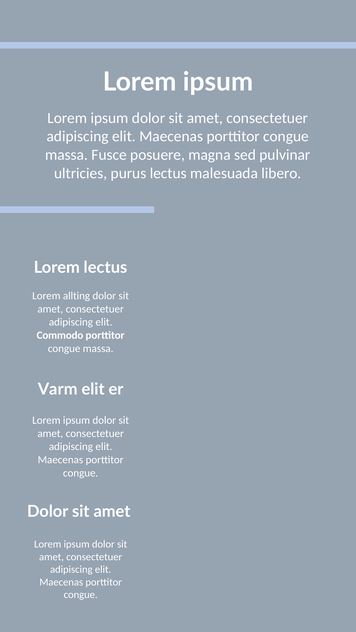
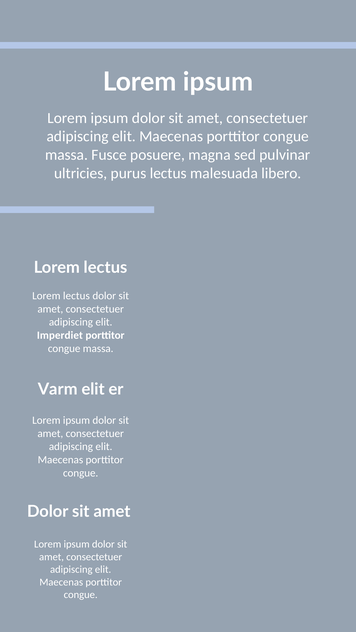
allting at (76, 296): allting -> lectus
Commodo: Commodo -> Imperdiet
